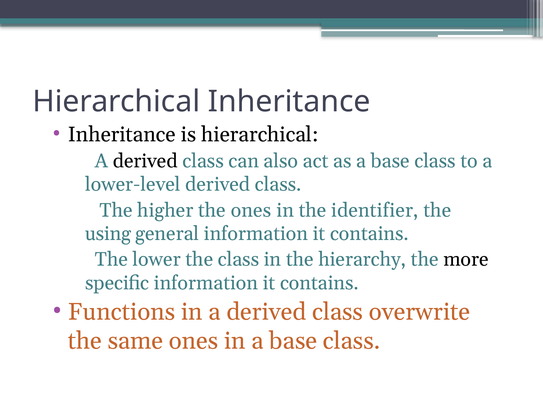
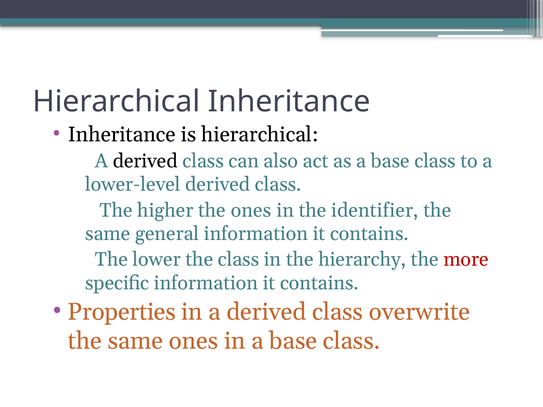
using at (108, 234): using -> same
more colour: black -> red
Functions: Functions -> Properties
